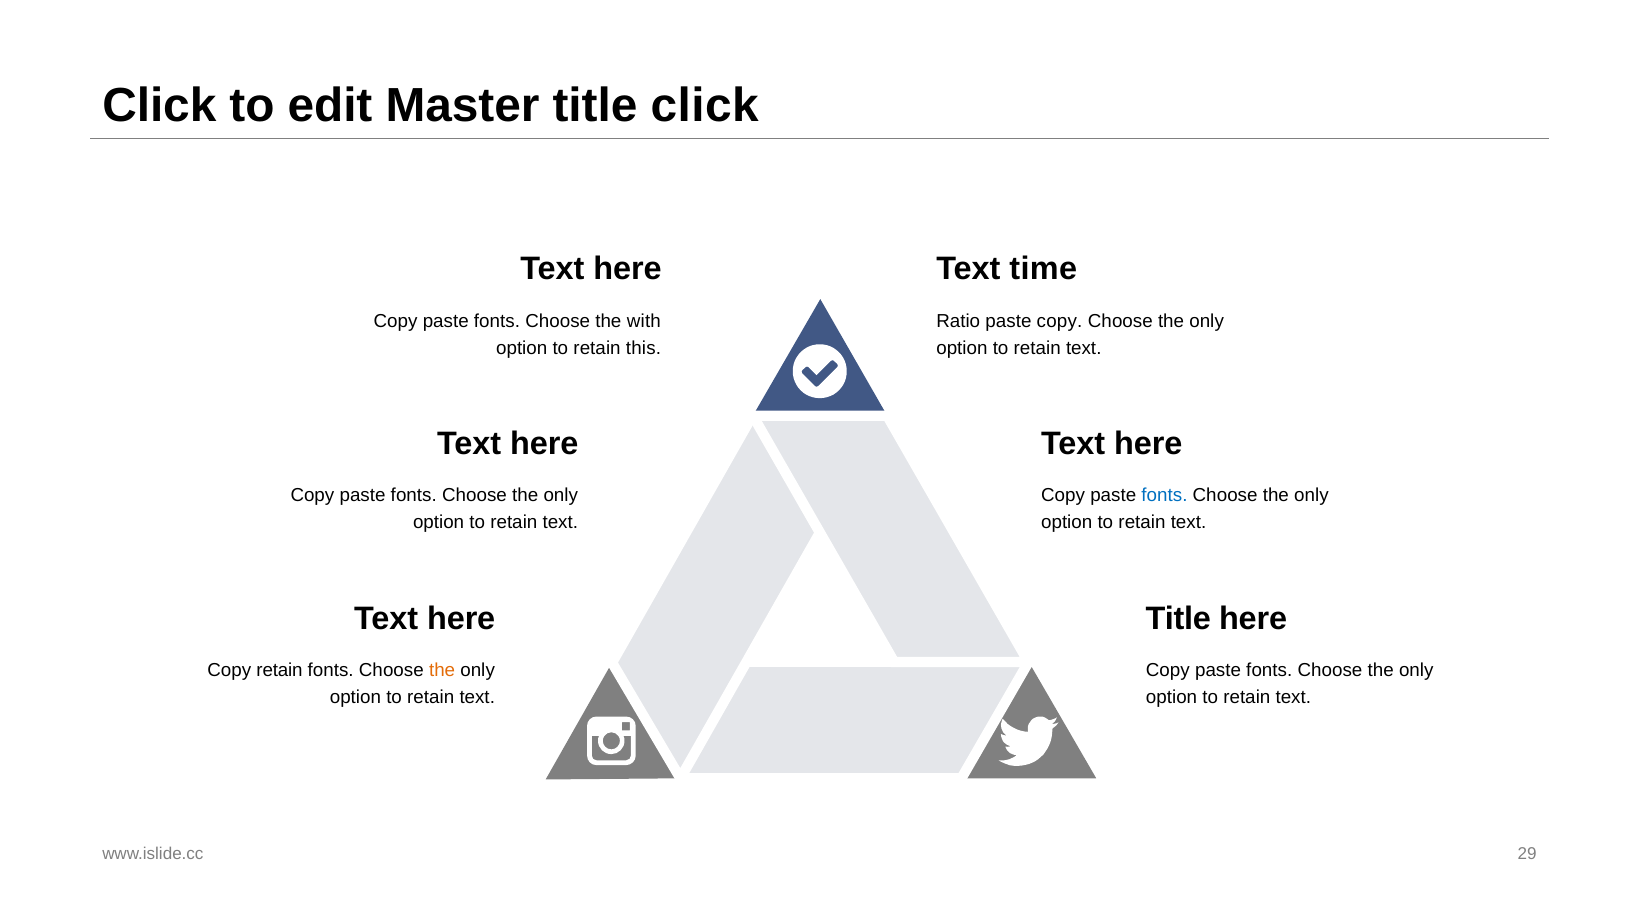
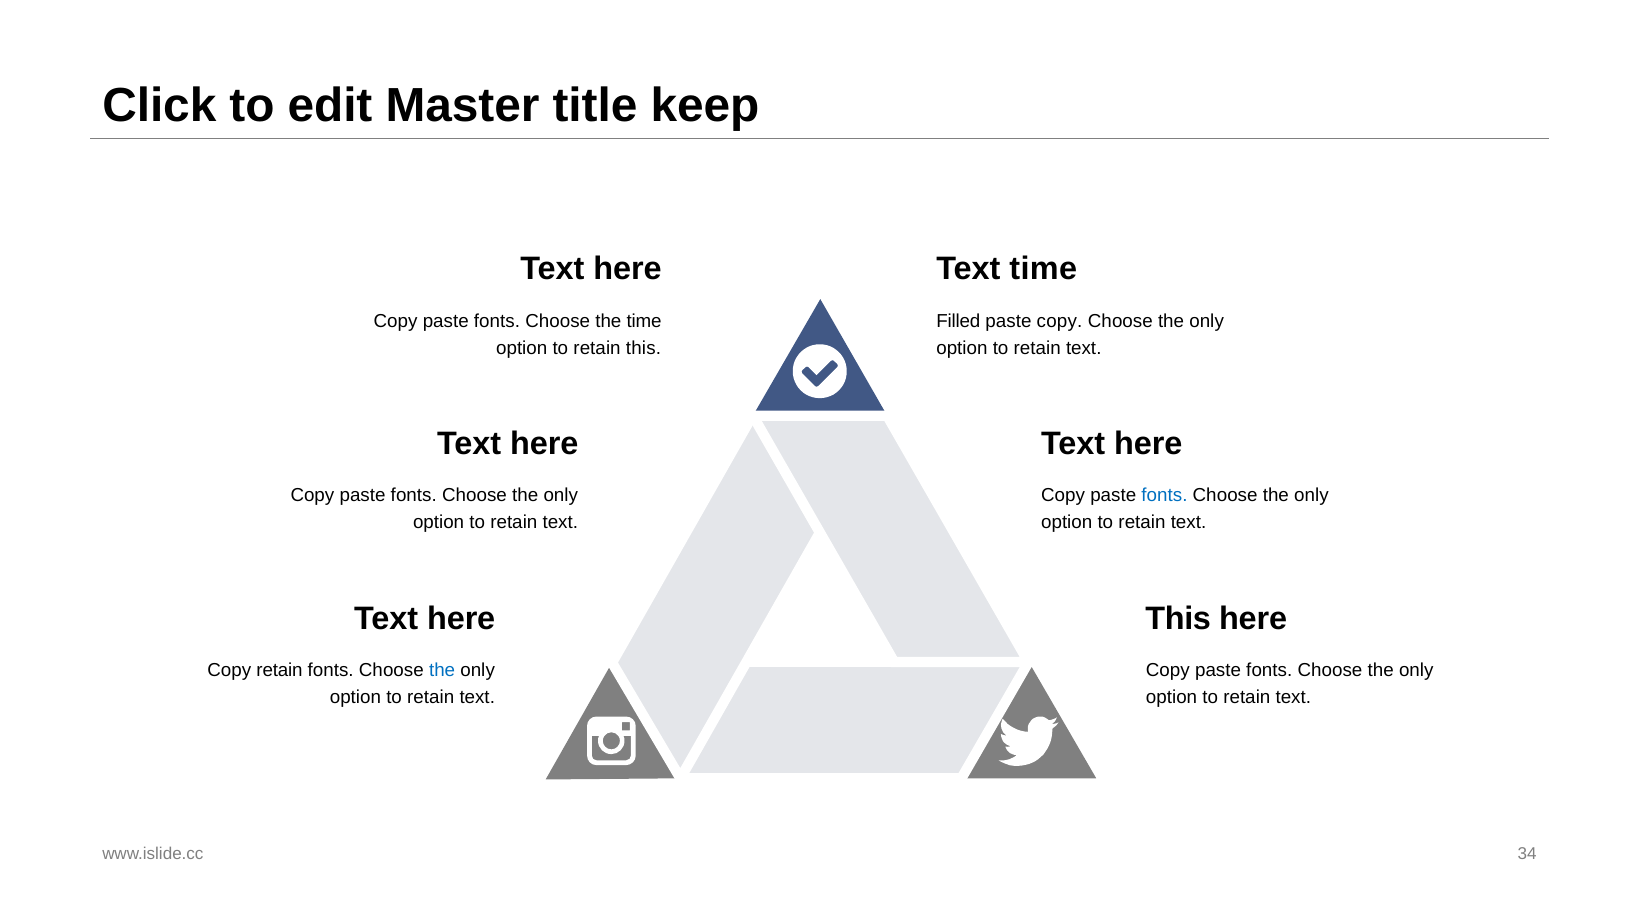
title click: click -> keep
the with: with -> time
Ratio: Ratio -> Filled
Title at (1178, 618): Title -> This
the at (442, 670) colour: orange -> blue
29: 29 -> 34
